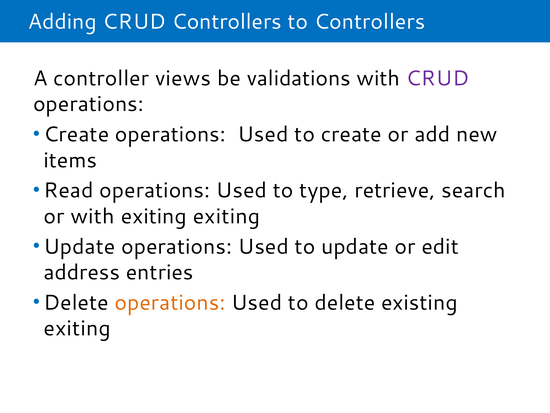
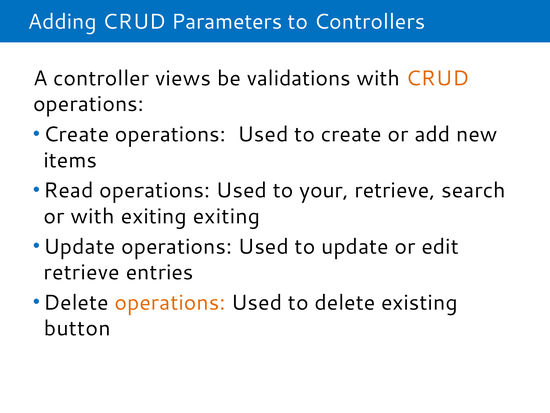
CRUD Controllers: Controllers -> Parameters
CRUD at (438, 78) colour: purple -> orange
type: type -> your
address at (82, 272): address -> retrieve
exiting at (77, 328): exiting -> button
